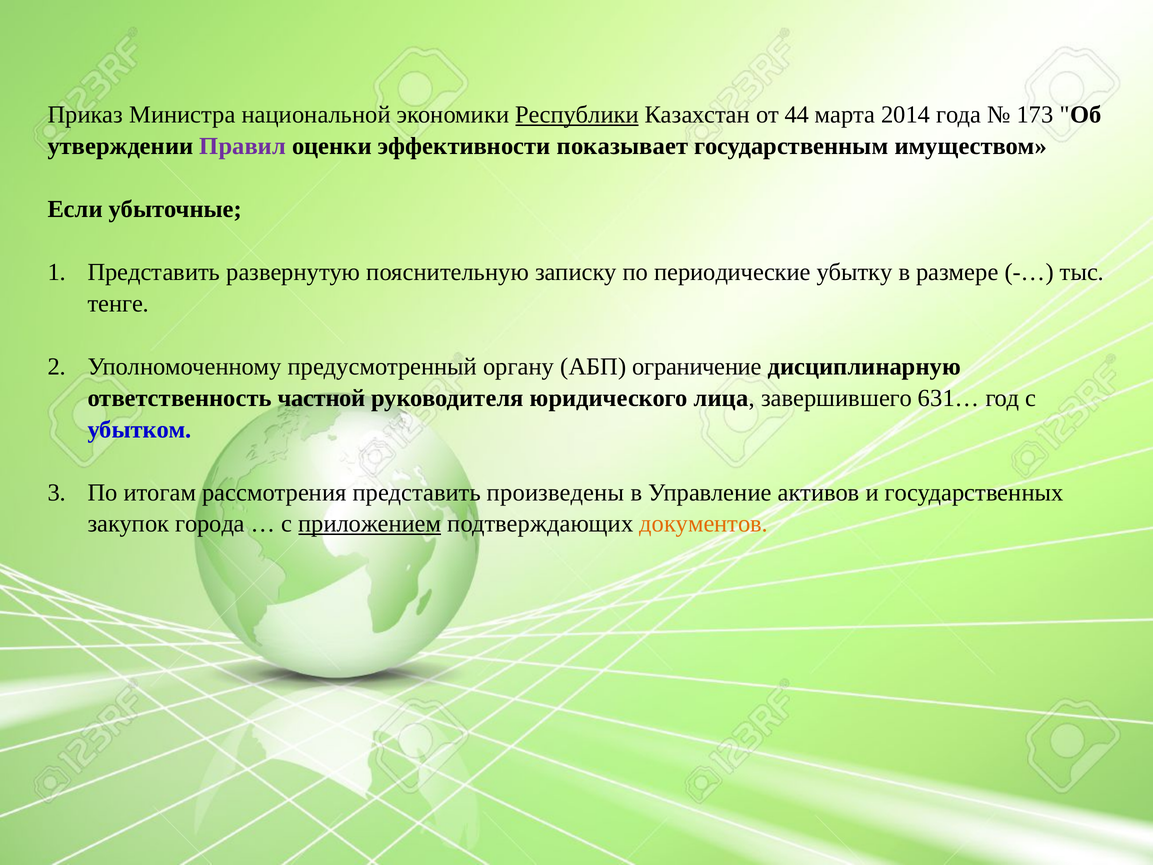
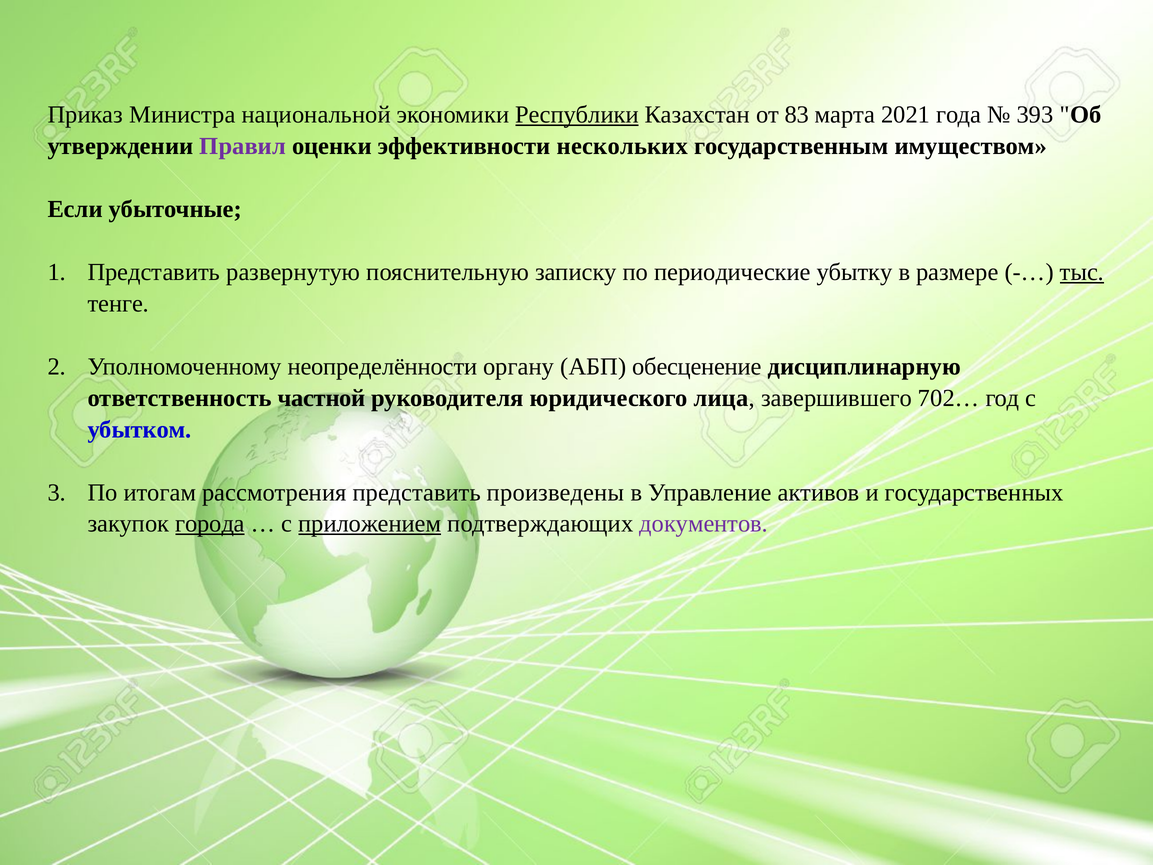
44: 44 -> 83
2014: 2014 -> 2021
173: 173 -> 393
показывает: показывает -> нескольких
тыс underline: none -> present
предусмотренный: предусмотренный -> неопределённости
ограничение: ограничение -> обесценение
631…: 631… -> 702…
города underline: none -> present
документов colour: orange -> purple
